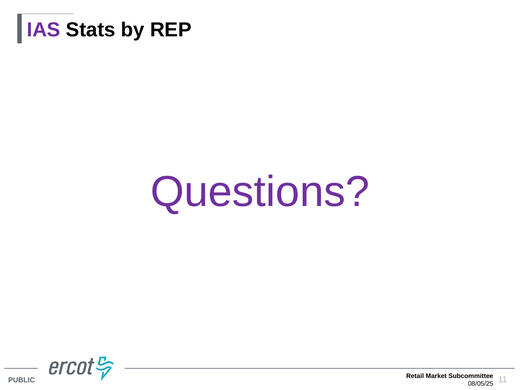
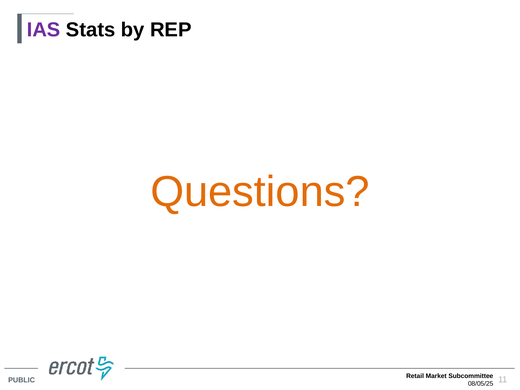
Questions colour: purple -> orange
